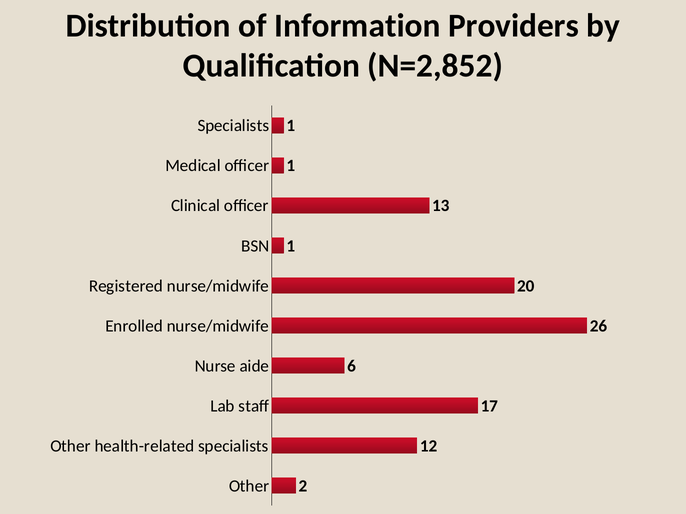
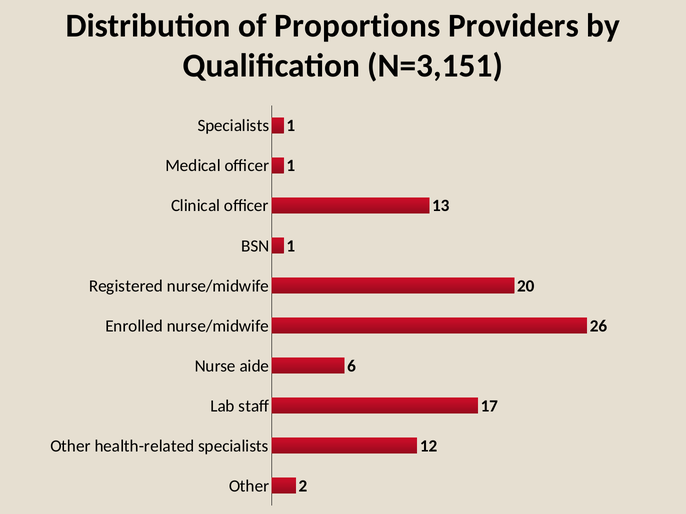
Information: Information -> Proportions
N=2,852: N=2,852 -> N=3,151
